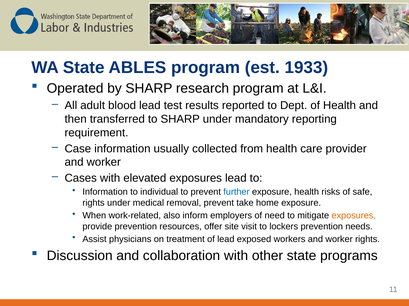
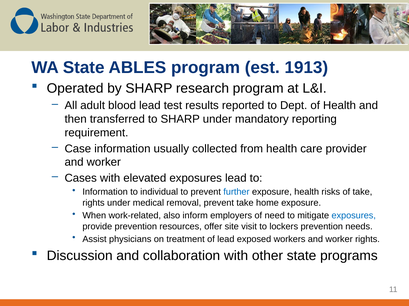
1933: 1933 -> 1913
of safe: safe -> take
exposures at (354, 216) colour: orange -> blue
